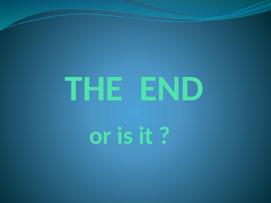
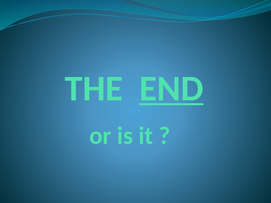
END underline: none -> present
